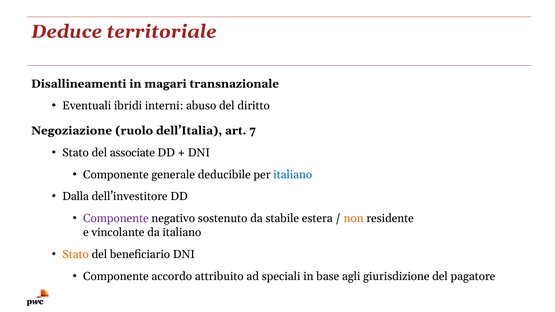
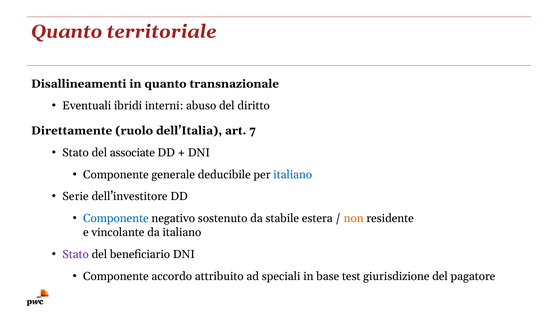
Deduce at (67, 32): Deduce -> Quanto
in magari: magari -> quanto
Negoziazione: Negoziazione -> Direttamente
Dalla: Dalla -> Serie
Componente at (116, 219) colour: purple -> blue
Stato at (76, 254) colour: orange -> purple
agli: agli -> test
